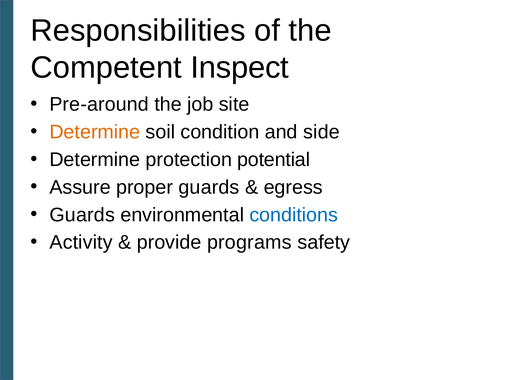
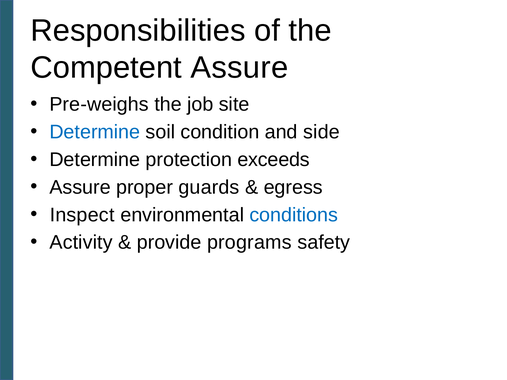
Competent Inspect: Inspect -> Assure
Pre-around: Pre-around -> Pre-weighs
Determine at (95, 132) colour: orange -> blue
potential: potential -> exceeds
Guards at (82, 215): Guards -> Inspect
